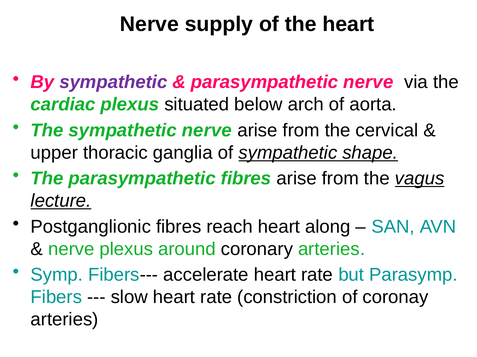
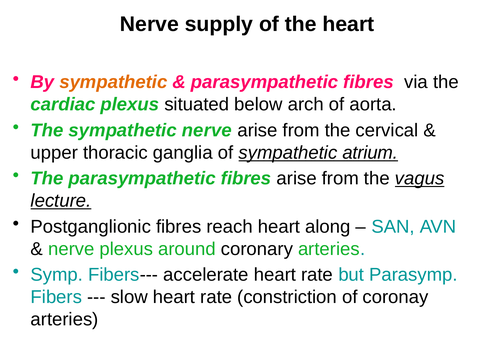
sympathetic at (113, 82) colour: purple -> orange
nerve at (368, 82): nerve -> fibres
shape: shape -> atrium
